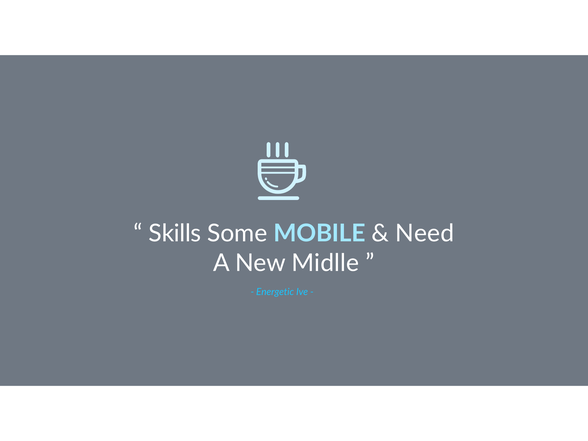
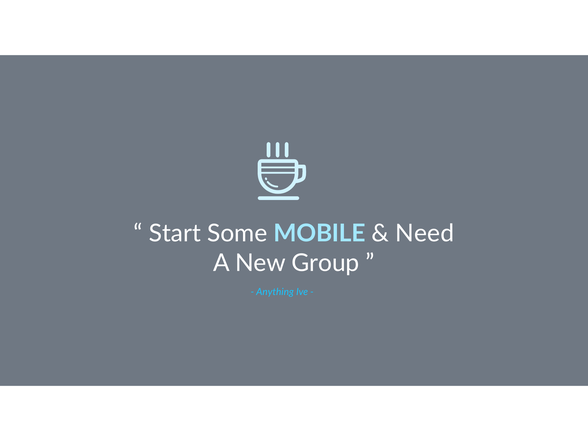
Skills: Skills -> Start
Midlle: Midlle -> Group
Energetic: Energetic -> Anything
